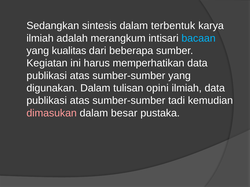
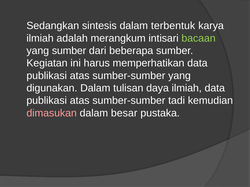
bacaan colour: light blue -> light green
yang kualitas: kualitas -> sumber
opini: opini -> daya
